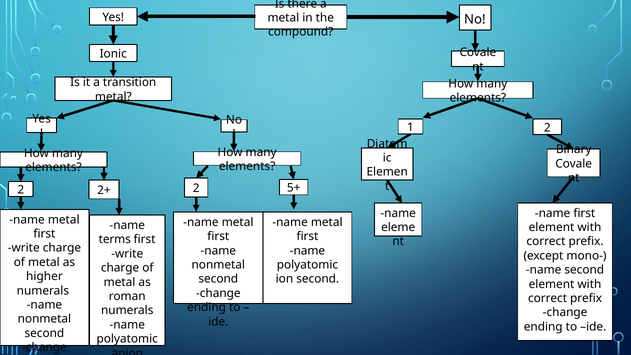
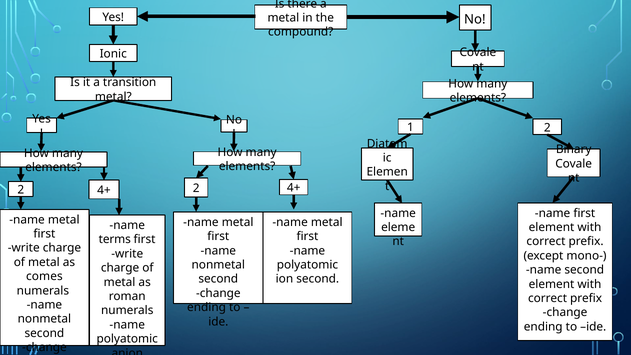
2+ at (104, 190): 2+ -> 4+
5+ at (294, 188): 5+ -> 4+
higher: higher -> comes
